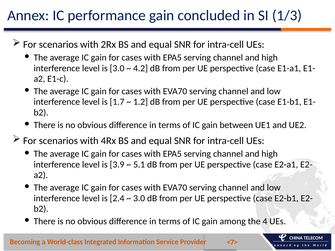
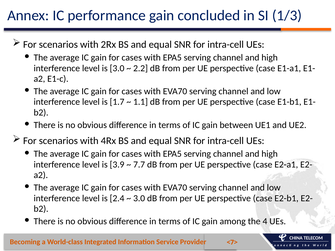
4.2: 4.2 -> 2.2
1.2: 1.2 -> 1.1
5.1: 5.1 -> 7.7
